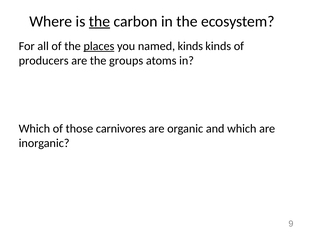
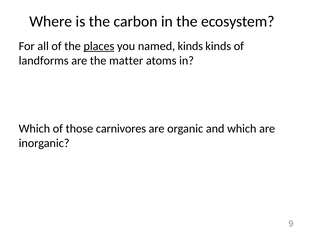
the at (99, 21) underline: present -> none
producers: producers -> landforms
groups: groups -> matter
